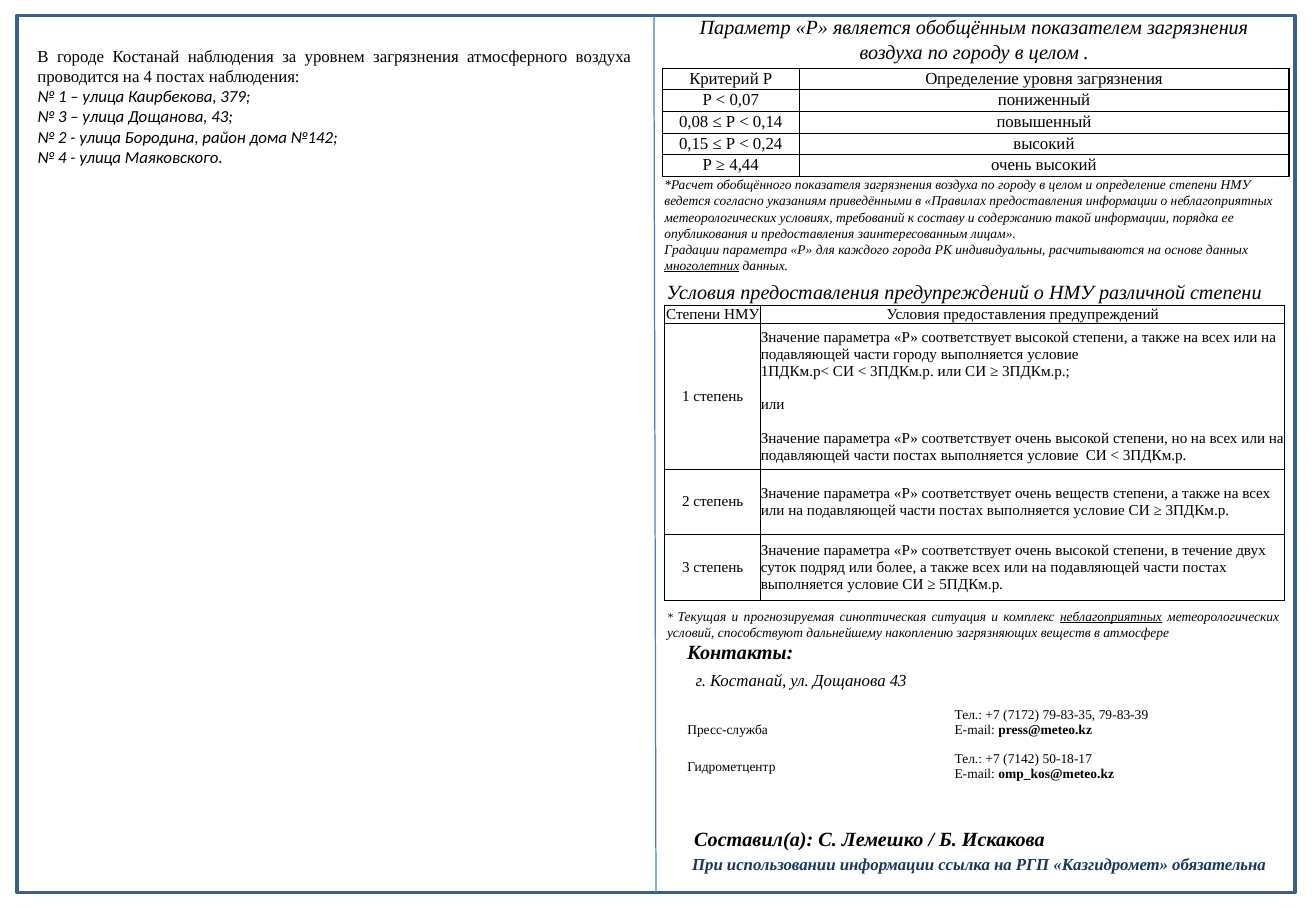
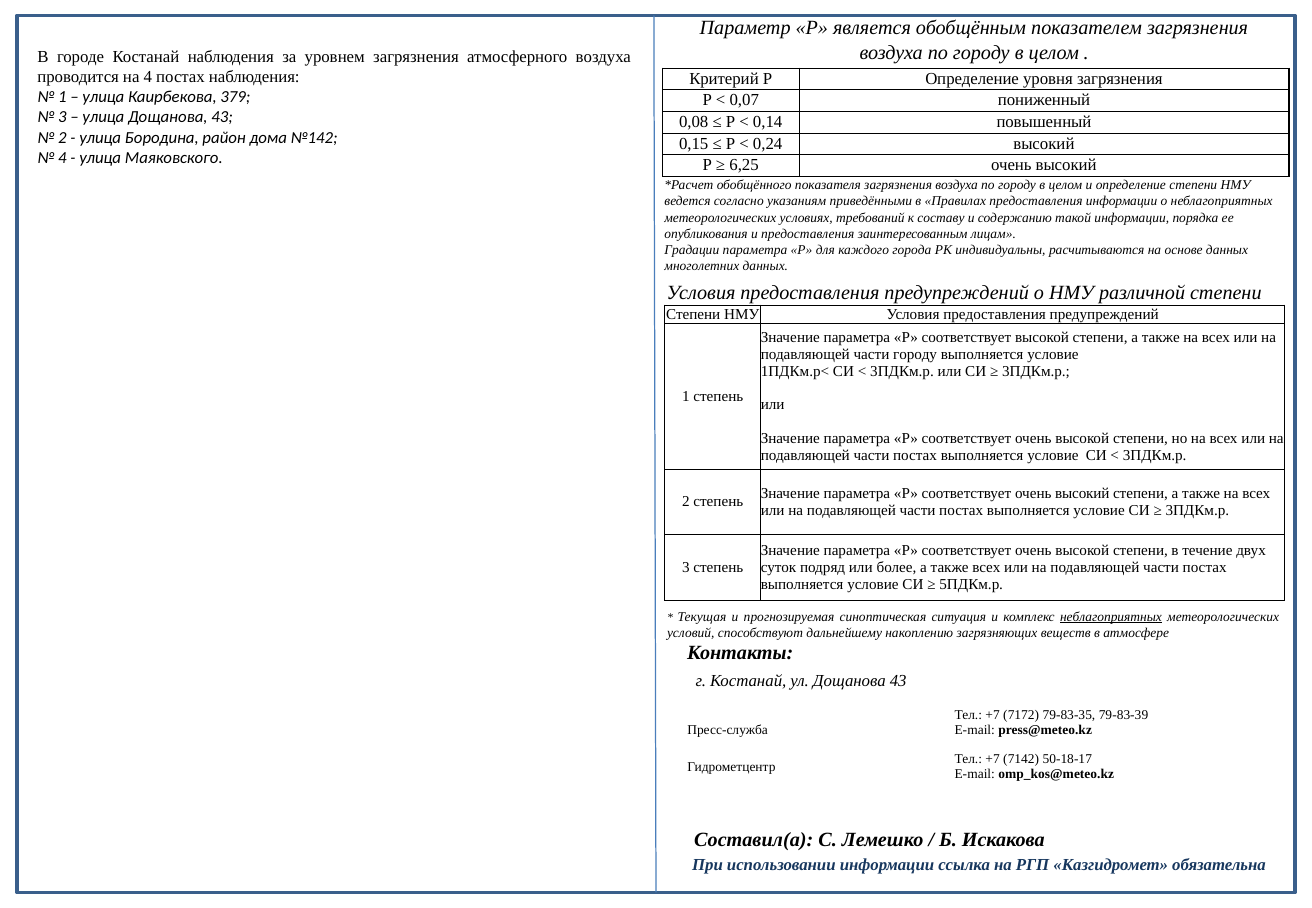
4,44: 4,44 -> 6,25
многолетних underline: present -> none
соответствует очень веществ: веществ -> высокий
